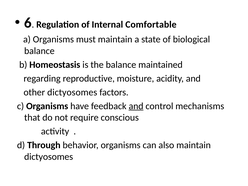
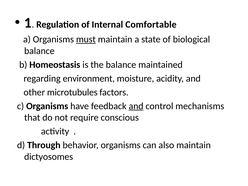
6: 6 -> 1
must underline: none -> present
reproductive: reproductive -> environment
other dictyosomes: dictyosomes -> microtubules
